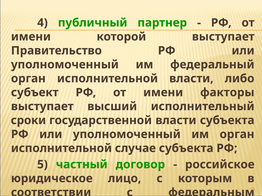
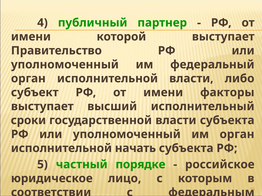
случае: случае -> начать
договор: договор -> порядке
